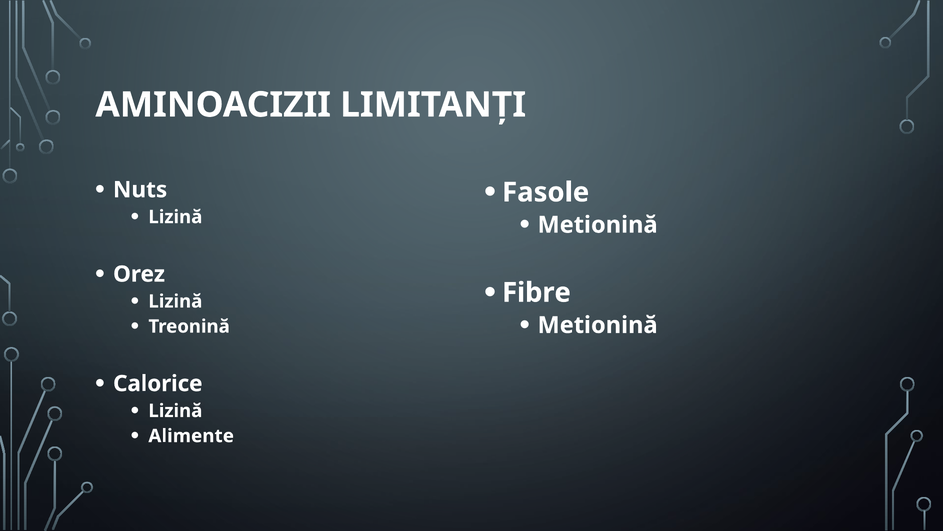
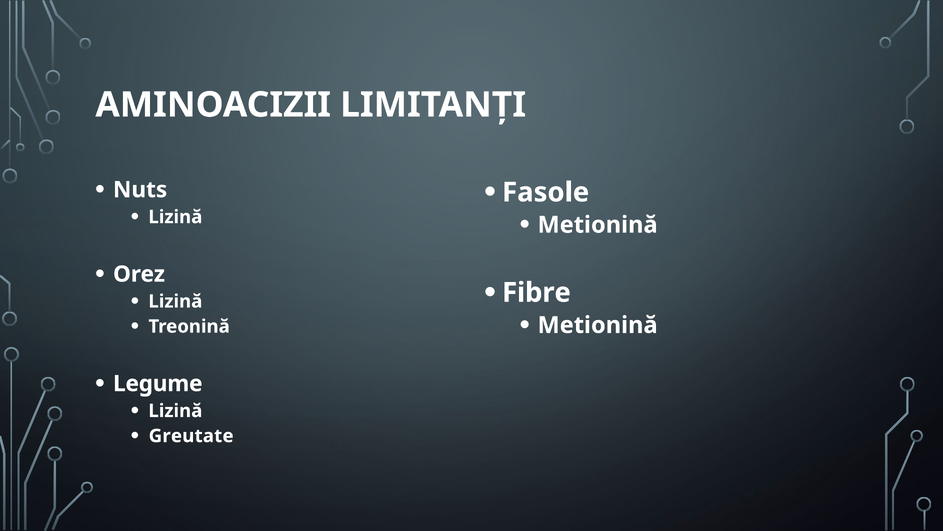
Calorice: Calorice -> Legume
Alimente: Alimente -> Greutate
